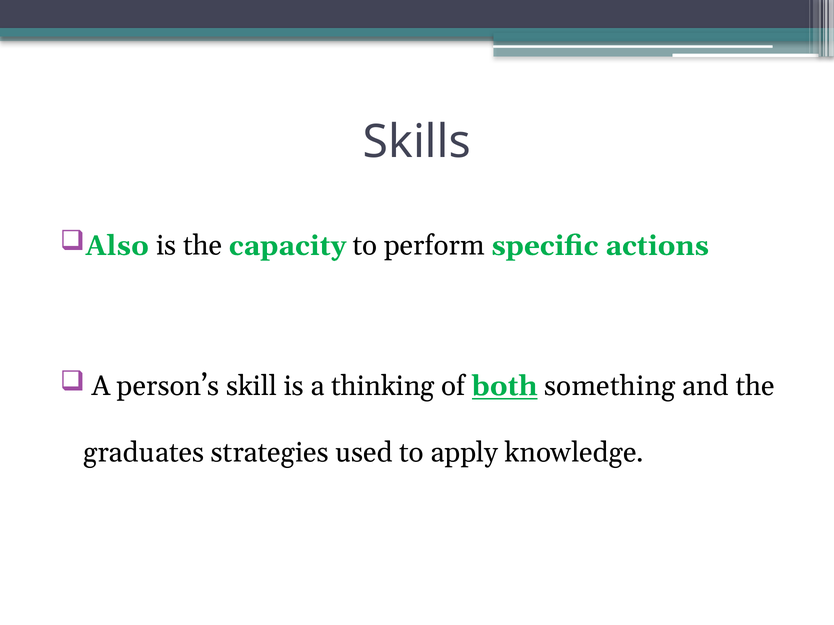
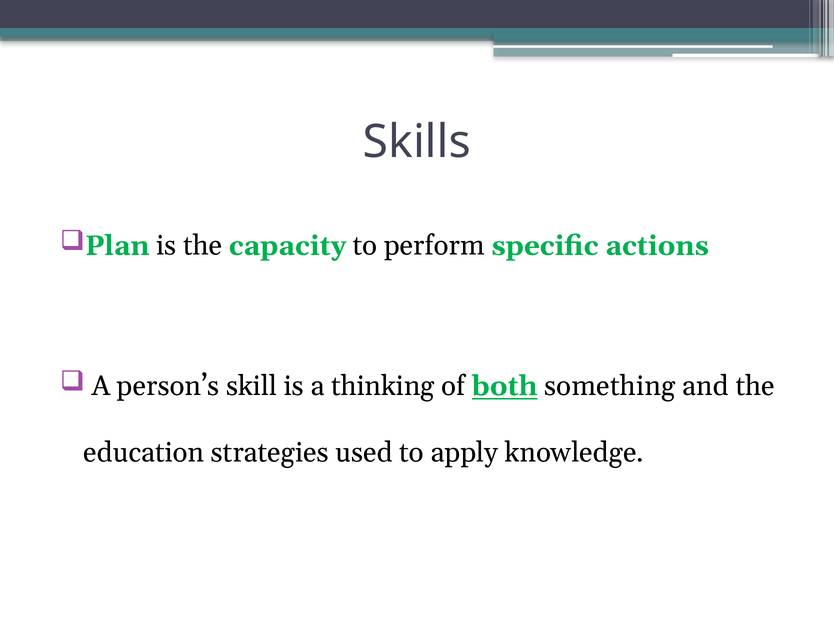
Also: Also -> Plan
graduates: graduates -> education
